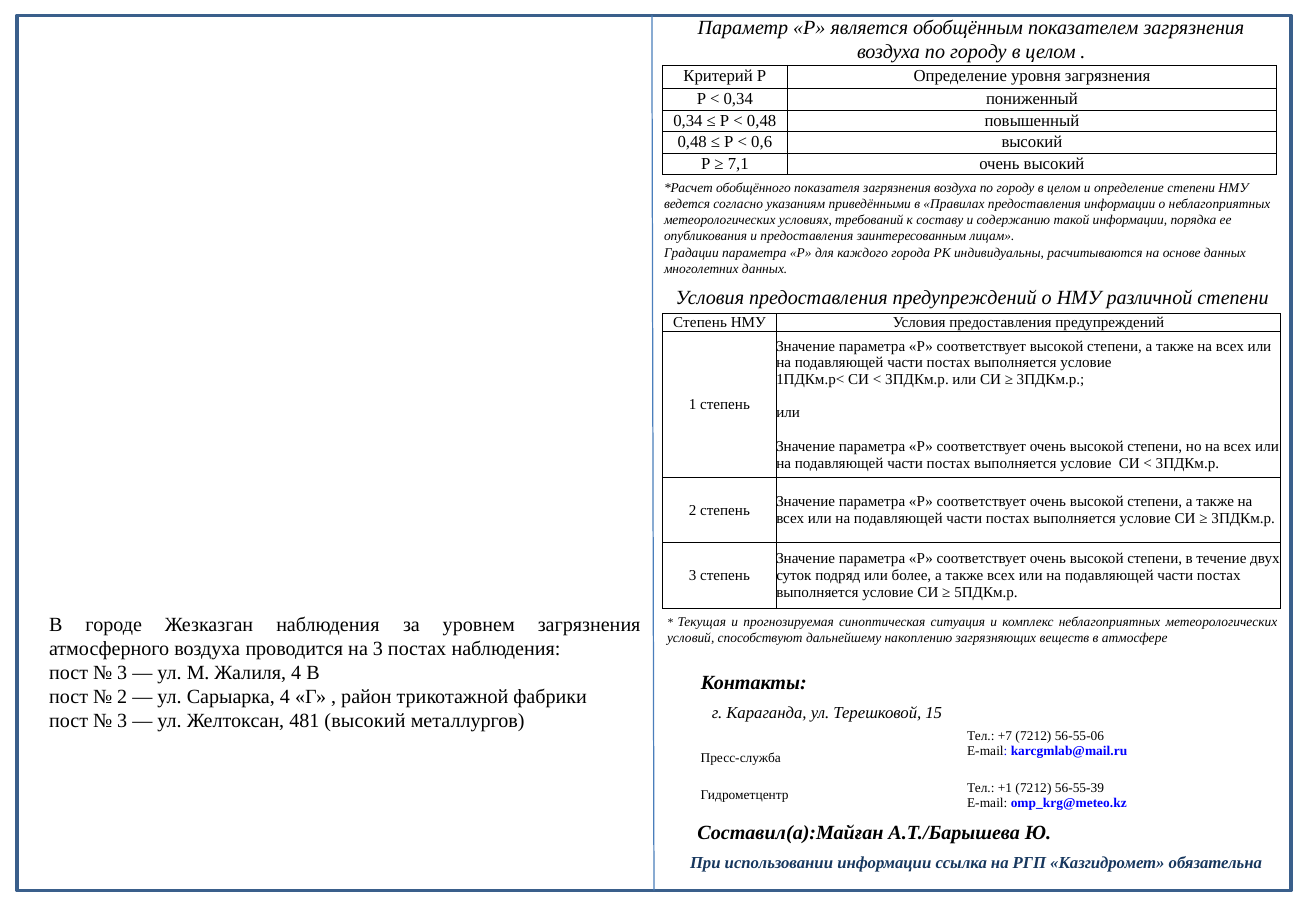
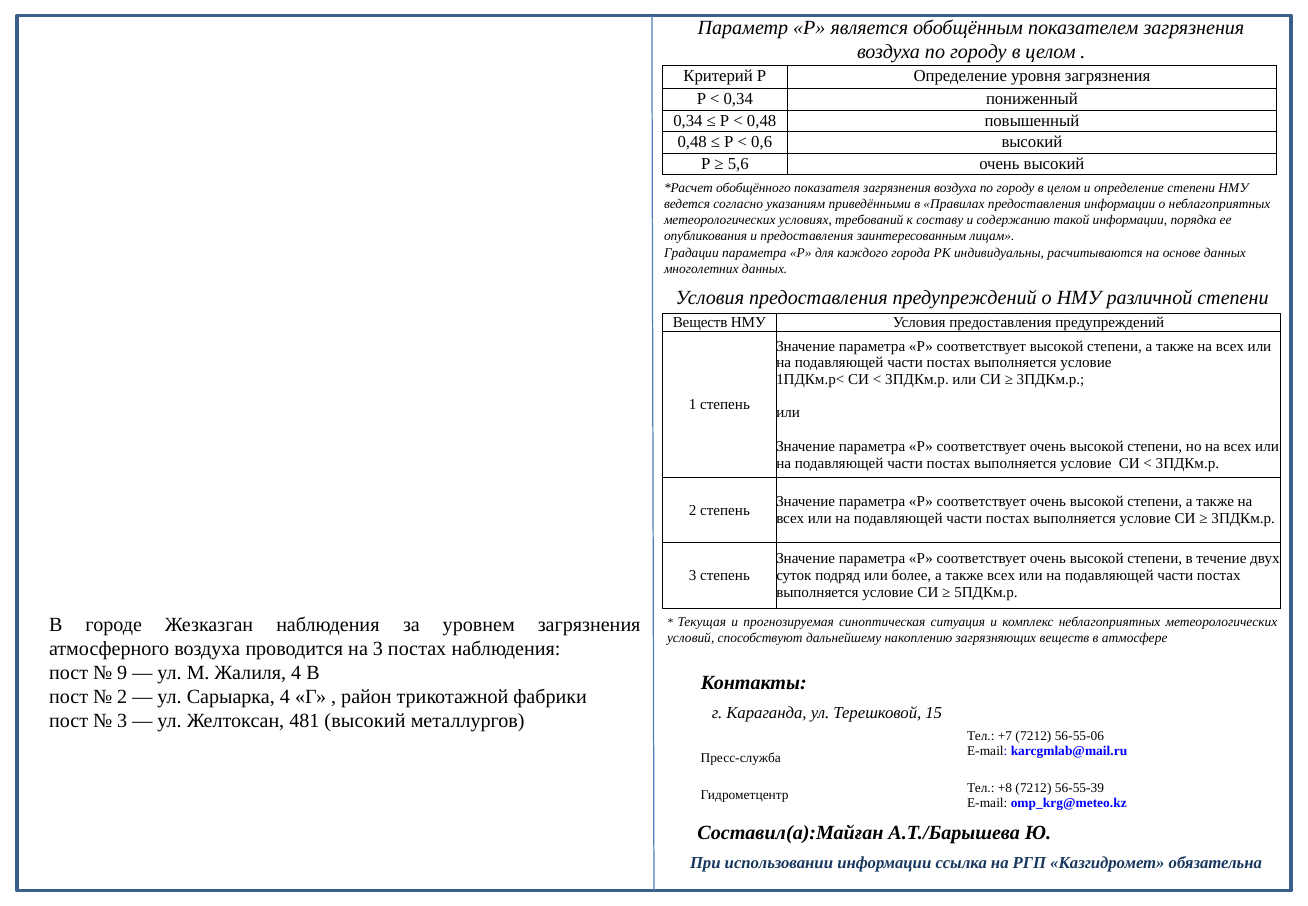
7,1: 7,1 -> 5,6
Степень at (700, 323): Степень -> Веществ
3 at (122, 673): 3 -> 9
+1: +1 -> +8
